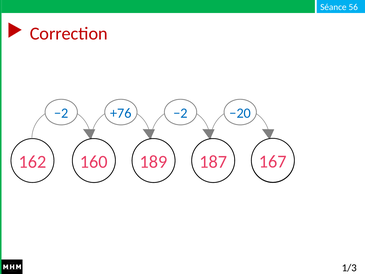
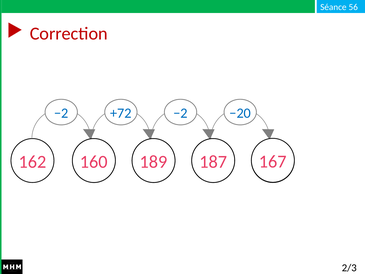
+76: +76 -> +72
1/3: 1/3 -> 2/3
